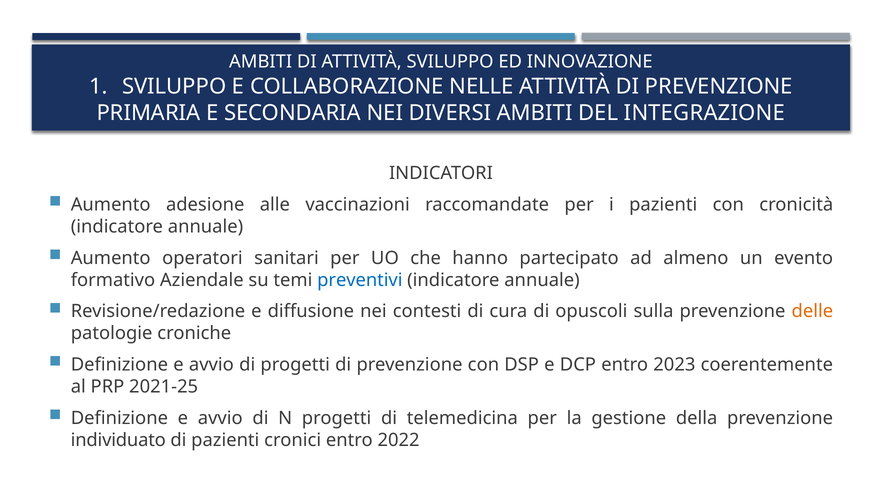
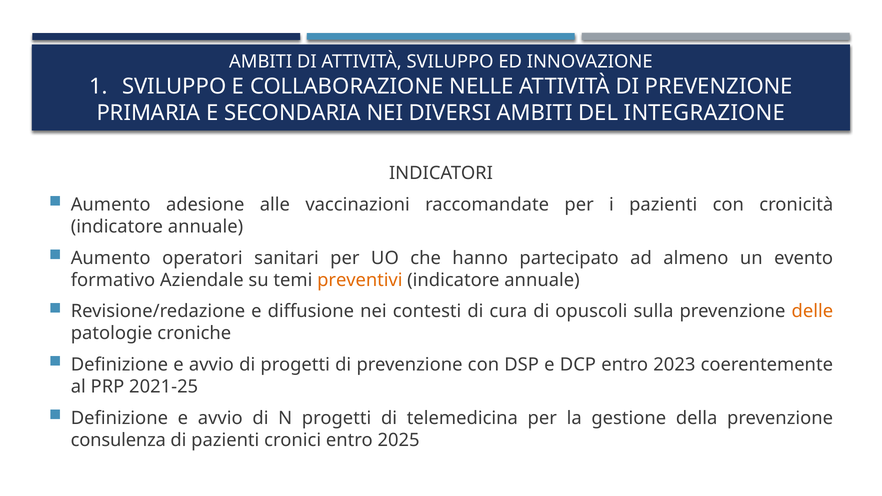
preventivi colour: blue -> orange
individuato: individuato -> consulenza
2022: 2022 -> 2025
